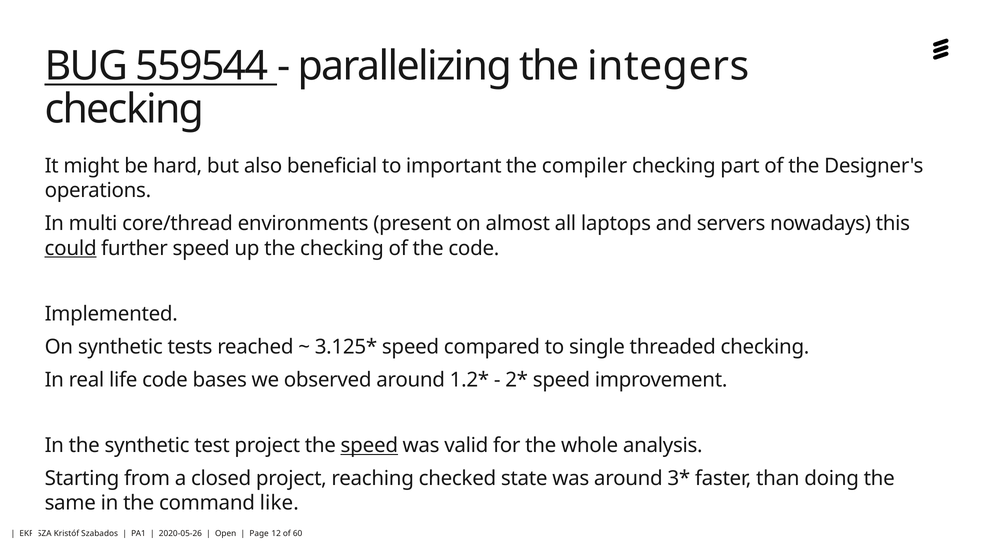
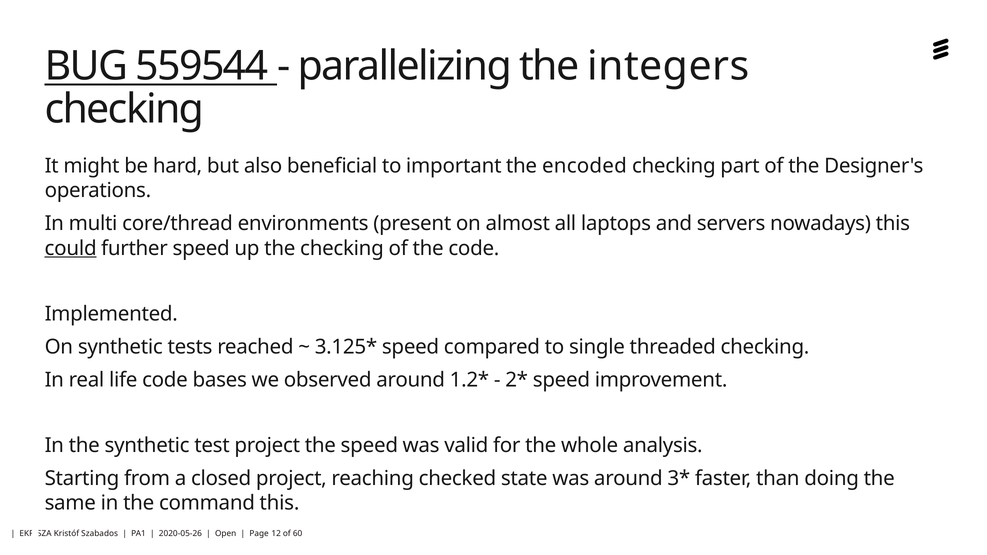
compiler: compiler -> encoded
speed at (369, 446) underline: present -> none
command like: like -> this
